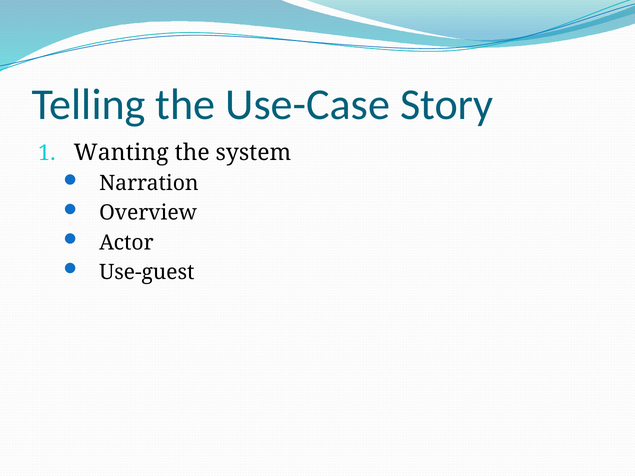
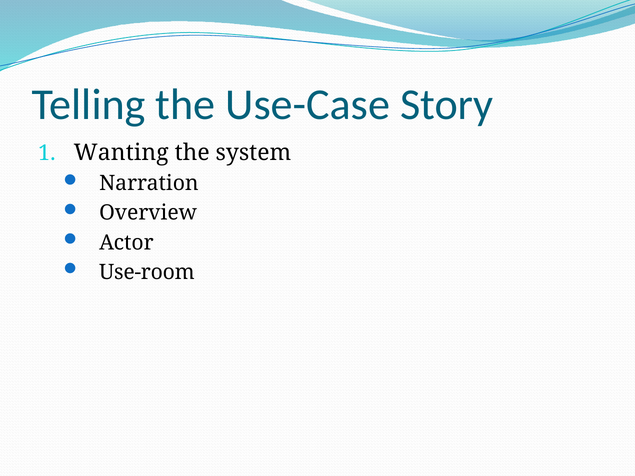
Use-guest: Use-guest -> Use-room
